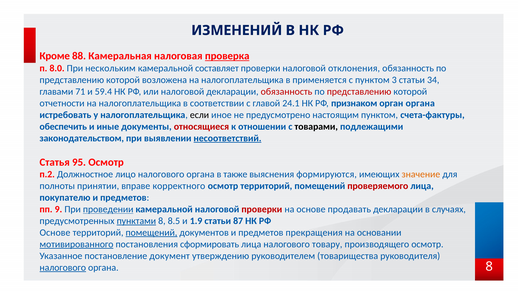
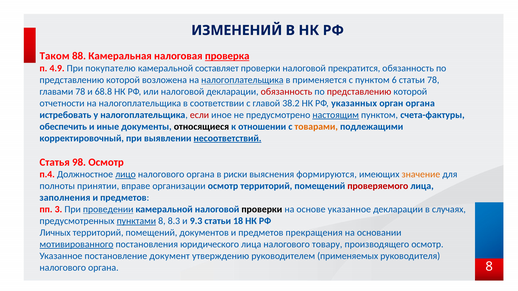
Кроме: Кроме -> Таком
8.0: 8.0 -> 4.9
нескольким: нескольким -> покупателю
отклонения: отклонения -> прекратится
налогоплательщика at (242, 80) underline: none -> present
3: 3 -> 6
статьи 34: 34 -> 78
главами 71: 71 -> 78
59.4: 59.4 -> 68.8
24.1: 24.1 -> 38.2
признаком: признаком -> указанных
если colour: black -> red
настоящим underline: none -> present
относящиеся colour: red -> black
товарами colour: black -> orange
законодательством: законодательством -> корректировочный
95: 95 -> 98
п.2: п.2 -> п.4
лицо underline: none -> present
также: также -> риски
корректного: корректного -> организации
покупателю: покупателю -> заполнения
9: 9 -> 3
проверки at (262, 210) colour: red -> black
основе продавать: продавать -> указанное
8.5: 8.5 -> 8.3
1.9: 1.9 -> 9.3
87: 87 -> 18
Основе at (55, 233): Основе -> Личных
помещений at (151, 233) underline: present -> none
сформировать: сформировать -> юридического
товарищества: товарищества -> применяемых
налогового at (63, 268) underline: present -> none
